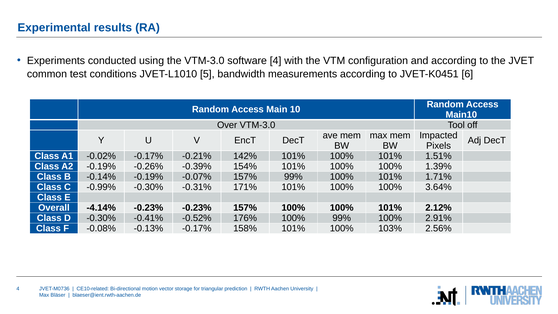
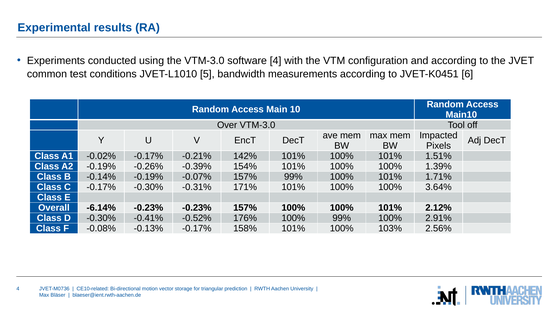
C -0.99%: -0.99% -> -0.17%
-4.14%: -4.14% -> -6.14%
